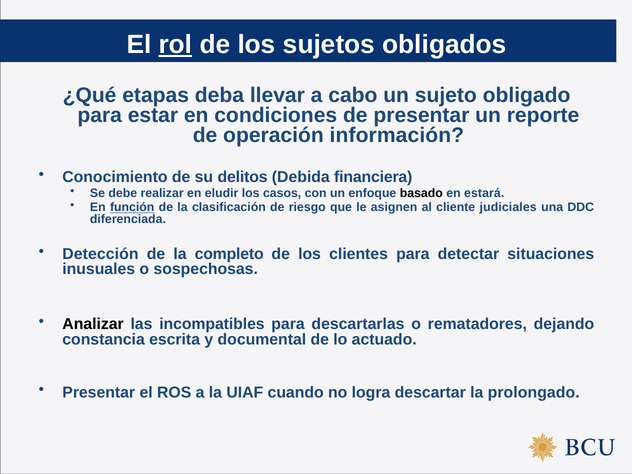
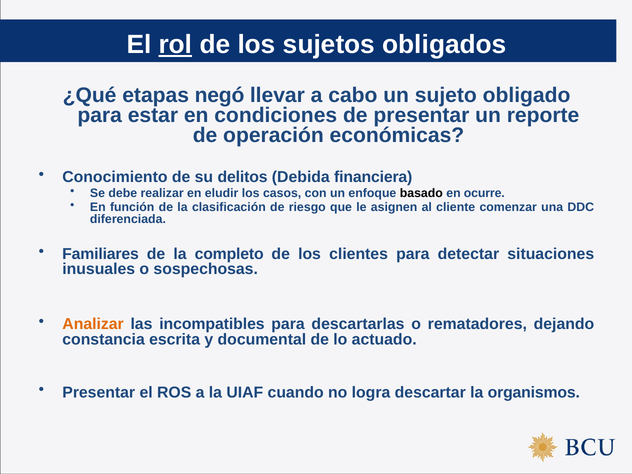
deba: deba -> negó
información: información -> económicas
estará: estará -> ocurre
función underline: present -> none
judiciales: judiciales -> comenzar
Detección: Detección -> Familiares
Analizar colour: black -> orange
prolongado: prolongado -> organismos
